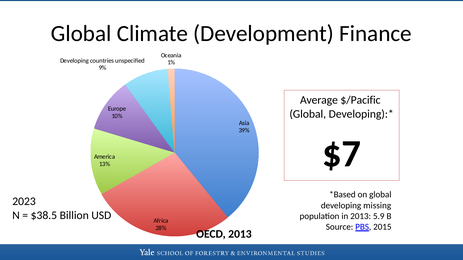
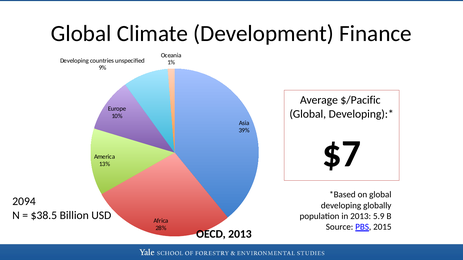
2023: 2023 -> 2094
missing: missing -> globally
